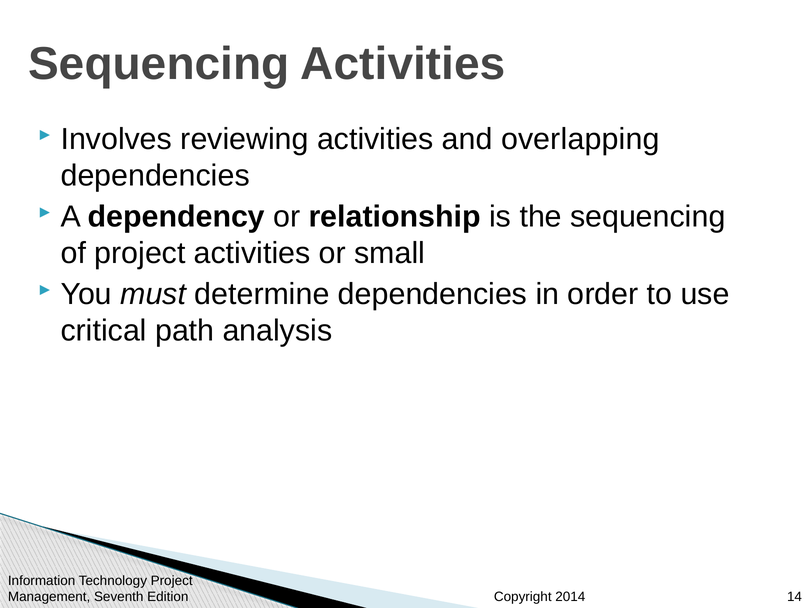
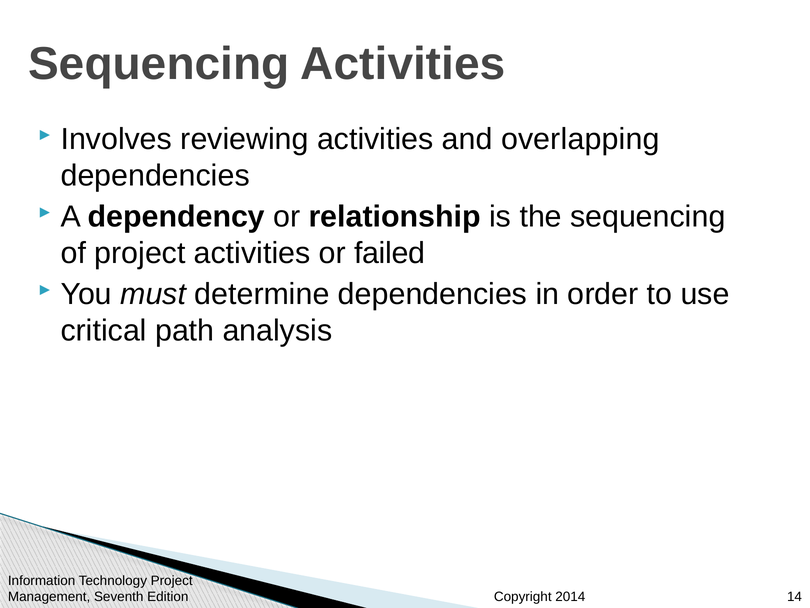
small: small -> failed
